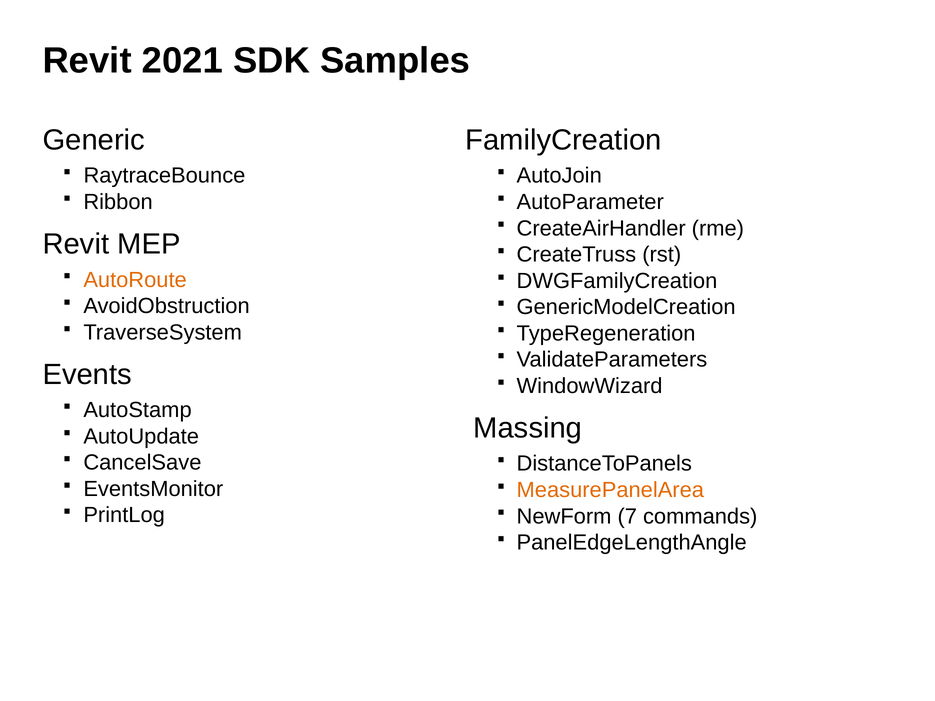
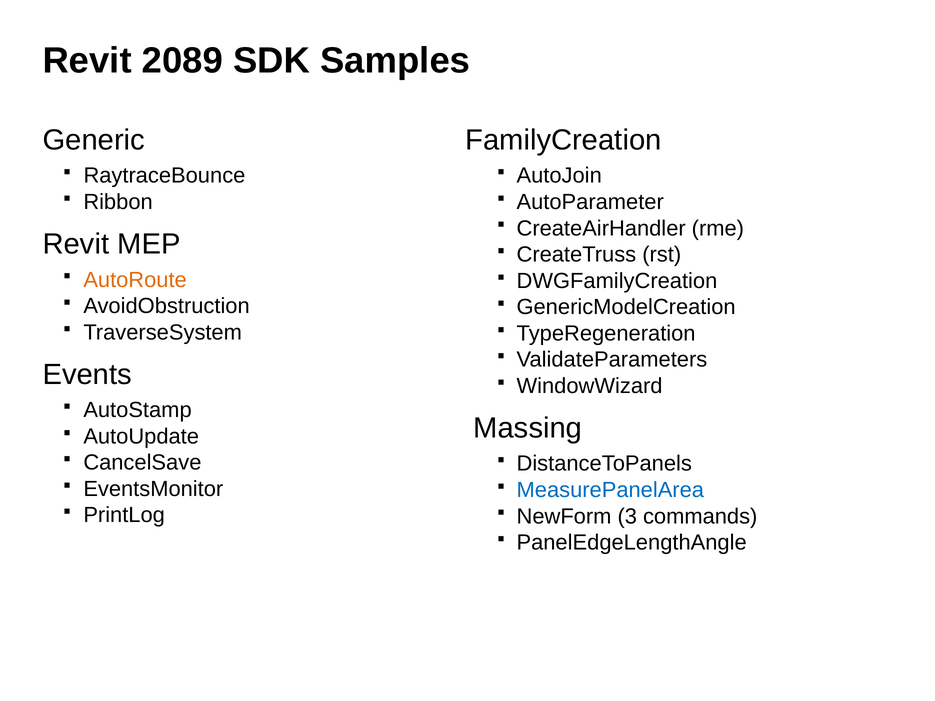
2021: 2021 -> 2089
MeasurePanelArea colour: orange -> blue
7: 7 -> 3
